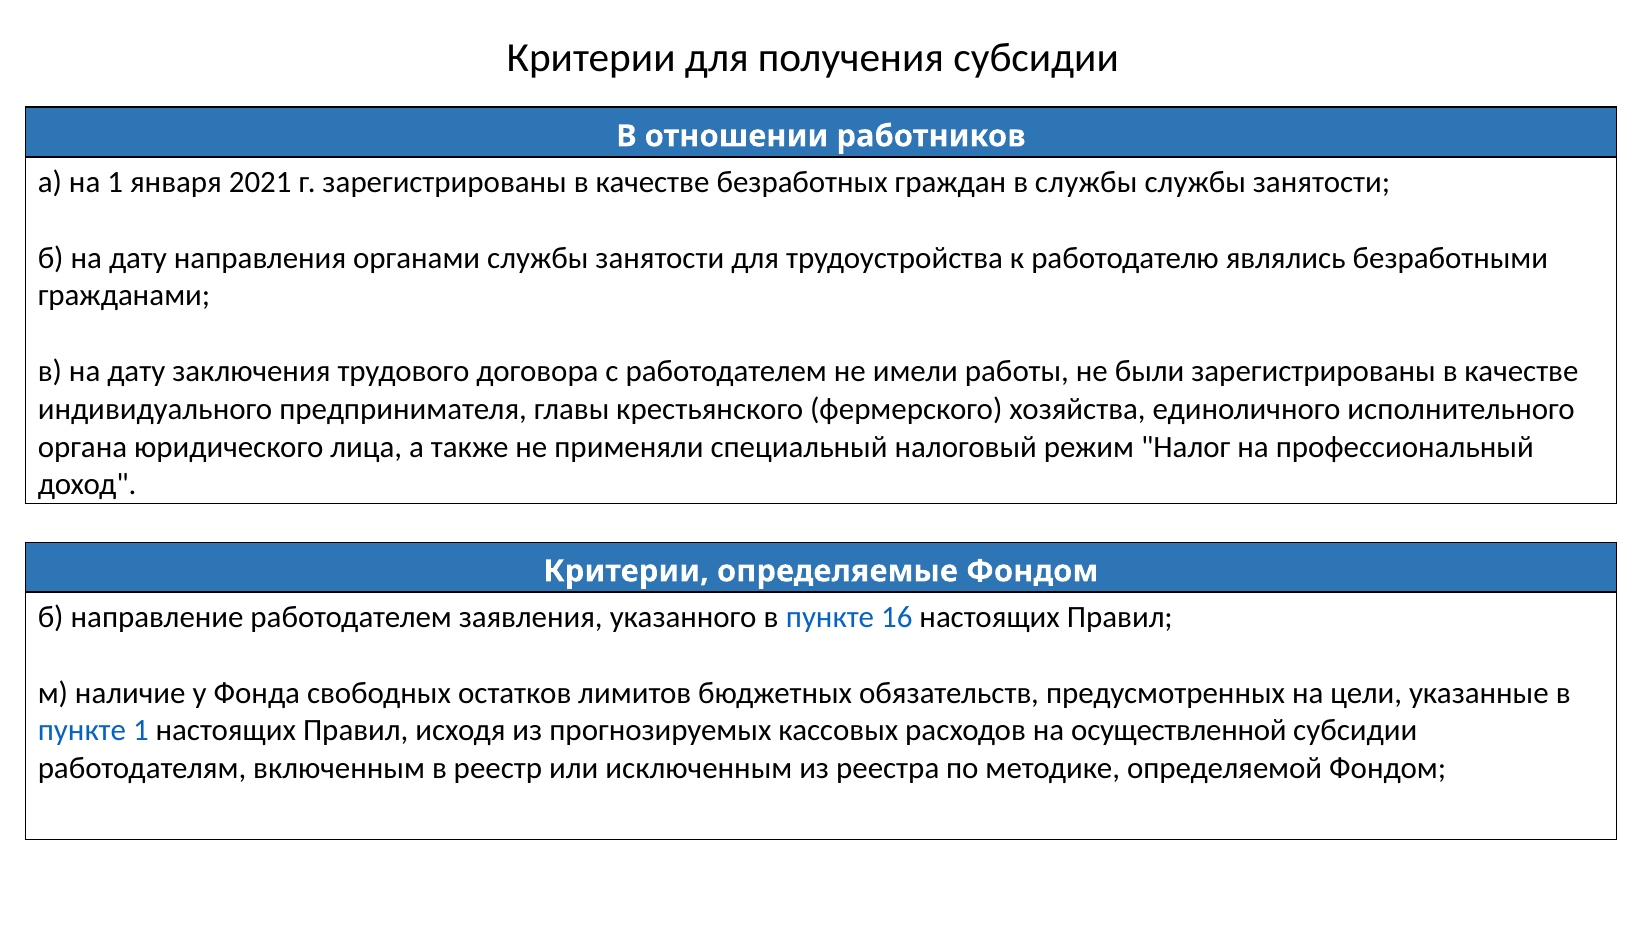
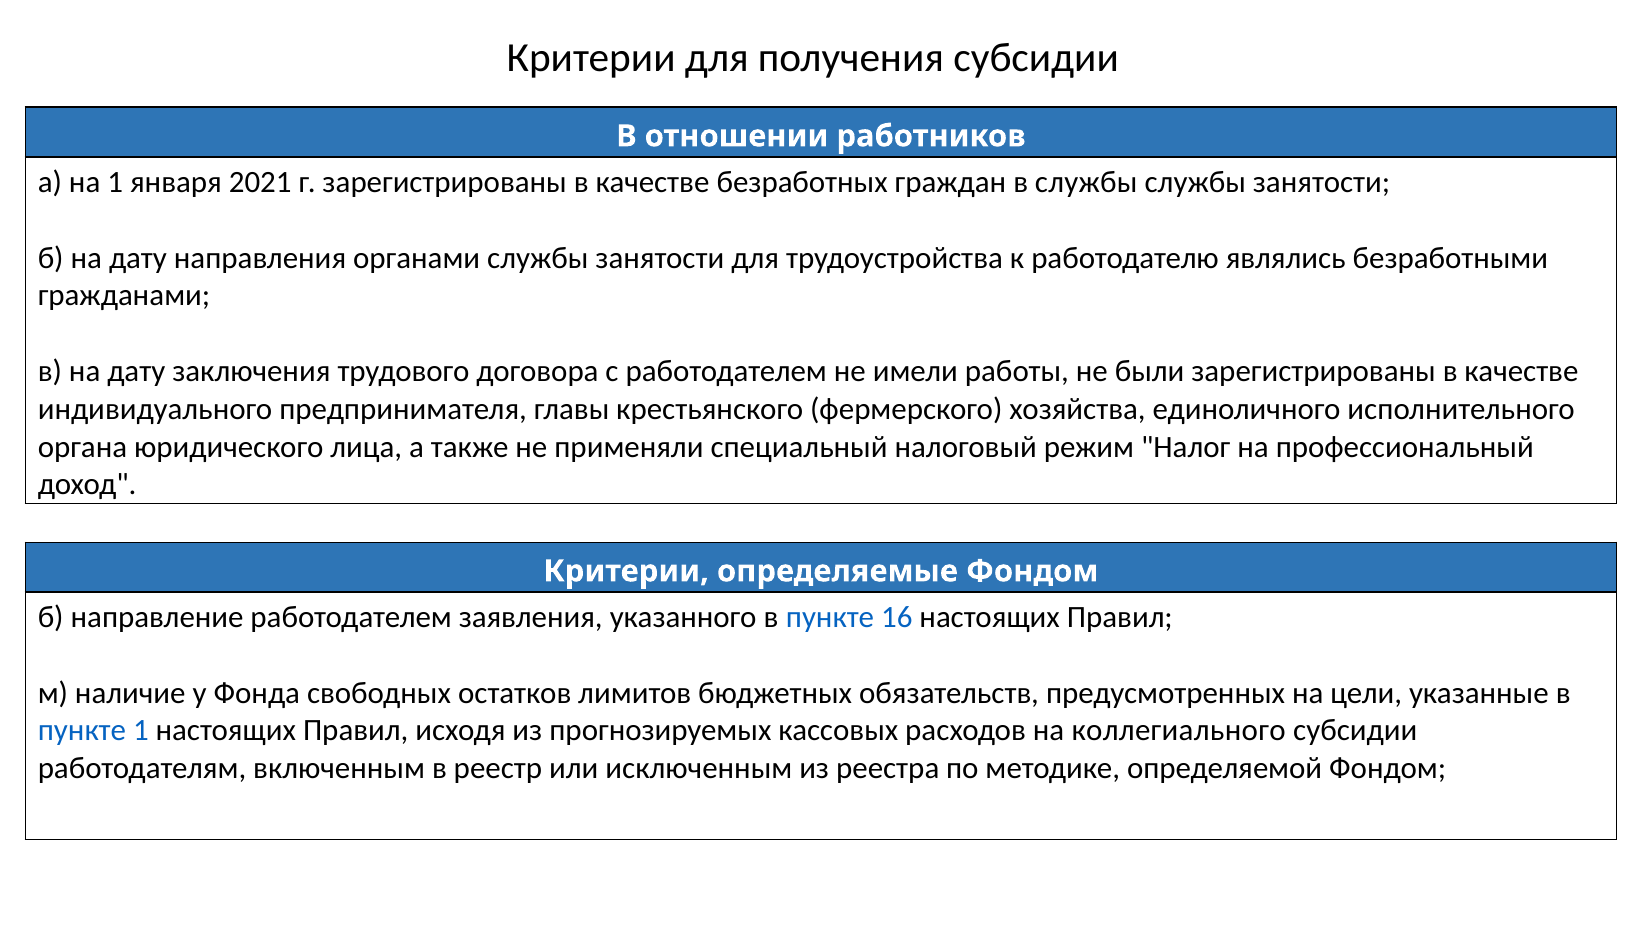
осуществленной: осуществленной -> коллегиального
